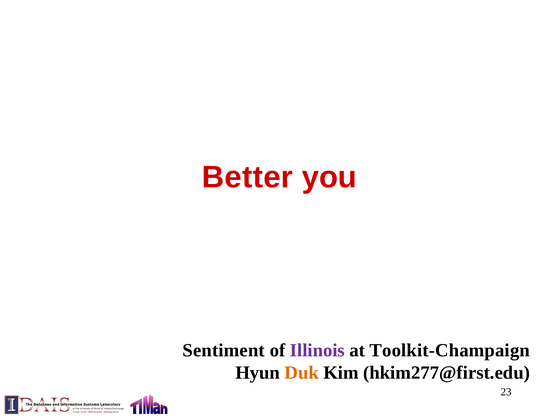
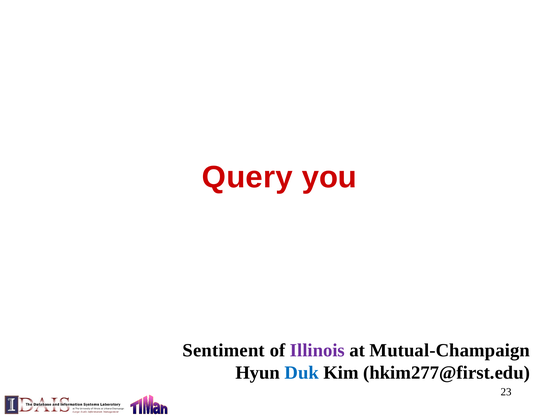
Better: Better -> Query
Toolkit-Champaign: Toolkit-Champaign -> Mutual-Champaign
Duk colour: orange -> blue
